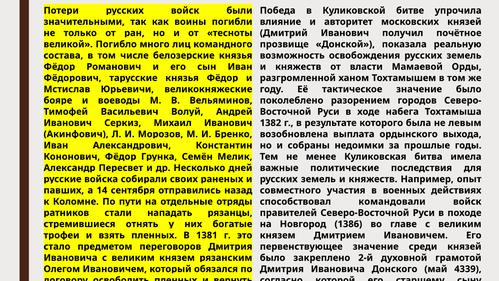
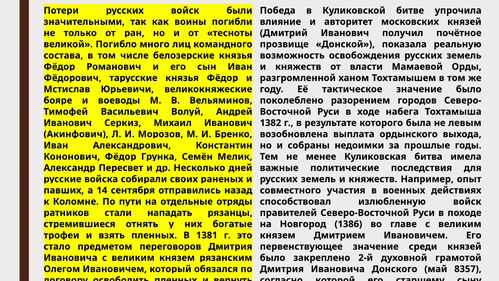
командовали: командовали -> излюбленную
4339: 4339 -> 8357
